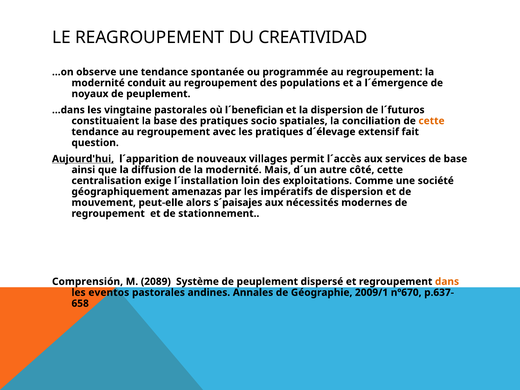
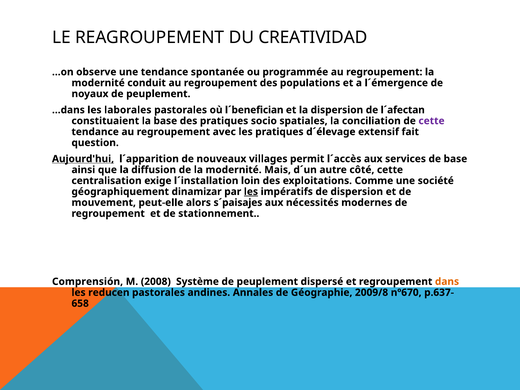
vingtaine: vingtaine -> laborales
l´futuros: l´futuros -> l´afectan
cette at (432, 121) colour: orange -> purple
amenazas: amenazas -> dinamizar
les at (251, 192) underline: none -> present
2089: 2089 -> 2008
eventos: eventos -> reducen
2009/1: 2009/1 -> 2009/8
